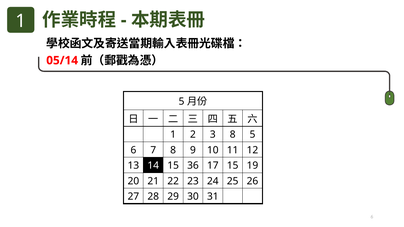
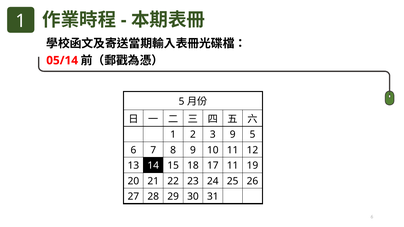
3 8: 8 -> 9
36: 36 -> 18
17 15: 15 -> 11
